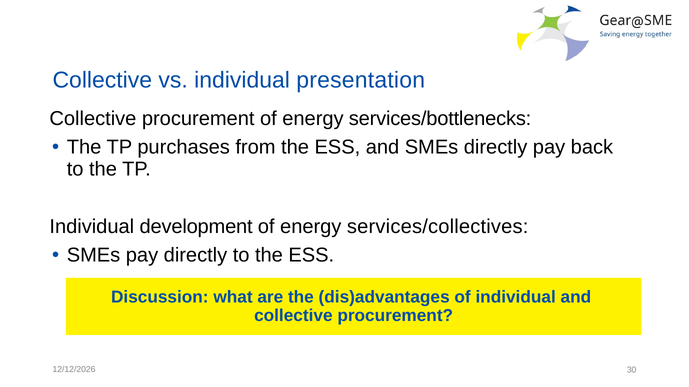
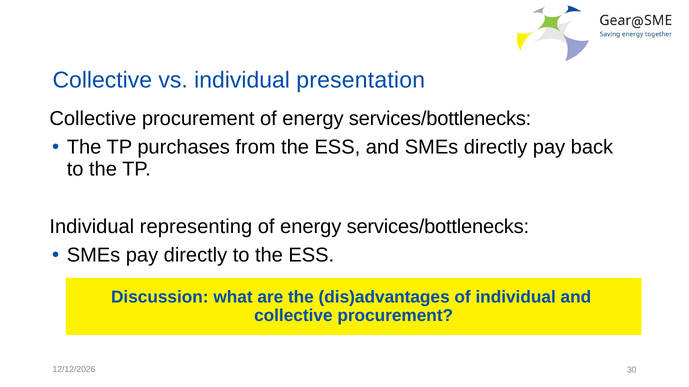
development: development -> representing
services/collectives at (438, 227): services/collectives -> services/bottlenecks
